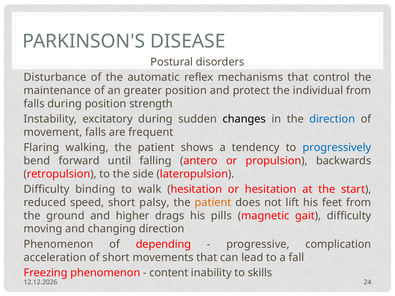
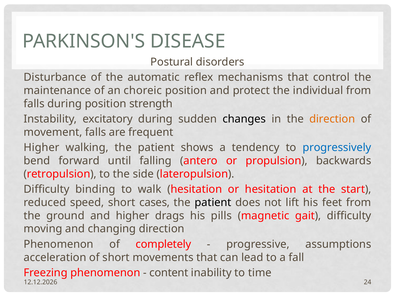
greater: greater -> choreic
direction at (332, 119) colour: blue -> orange
Flaring at (42, 148): Flaring -> Higher
palsy: palsy -> cases
patient at (213, 203) colour: orange -> black
depending: depending -> completely
complication: complication -> assumptions
skills: skills -> time
